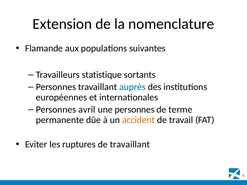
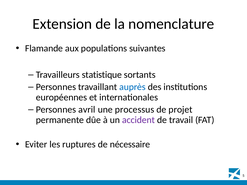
une personnes: personnes -> processus
terme: terme -> projet
accident colour: orange -> purple
de travaillant: travaillant -> nécessaire
